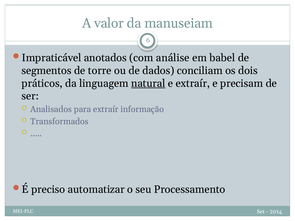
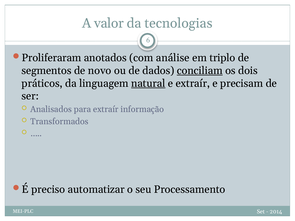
manuseiam: manuseiam -> tecnologias
Impraticável: Impraticável -> Proliferaram
babel: babel -> triplo
torre: torre -> novo
conciliam underline: none -> present
